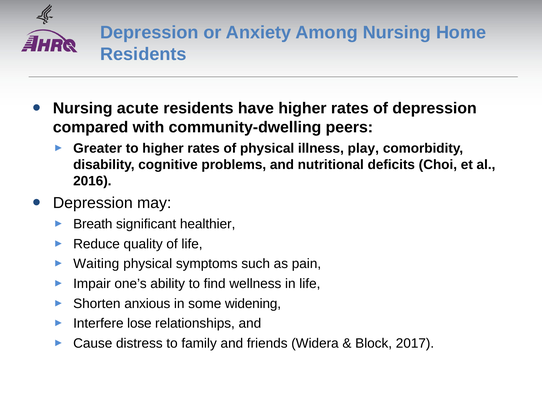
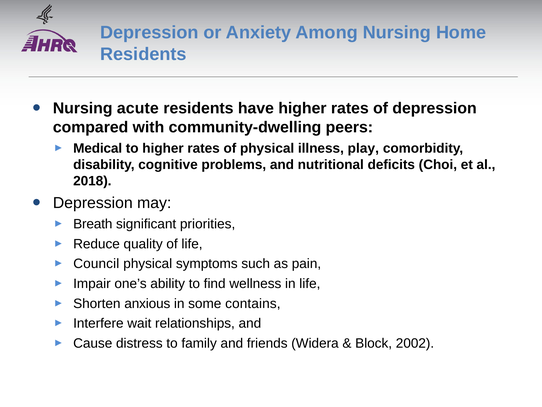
Greater: Greater -> Medical
2016: 2016 -> 2018
healthier: healthier -> priorities
Waiting: Waiting -> Council
widening: widening -> contains
lose: lose -> wait
2017: 2017 -> 2002
